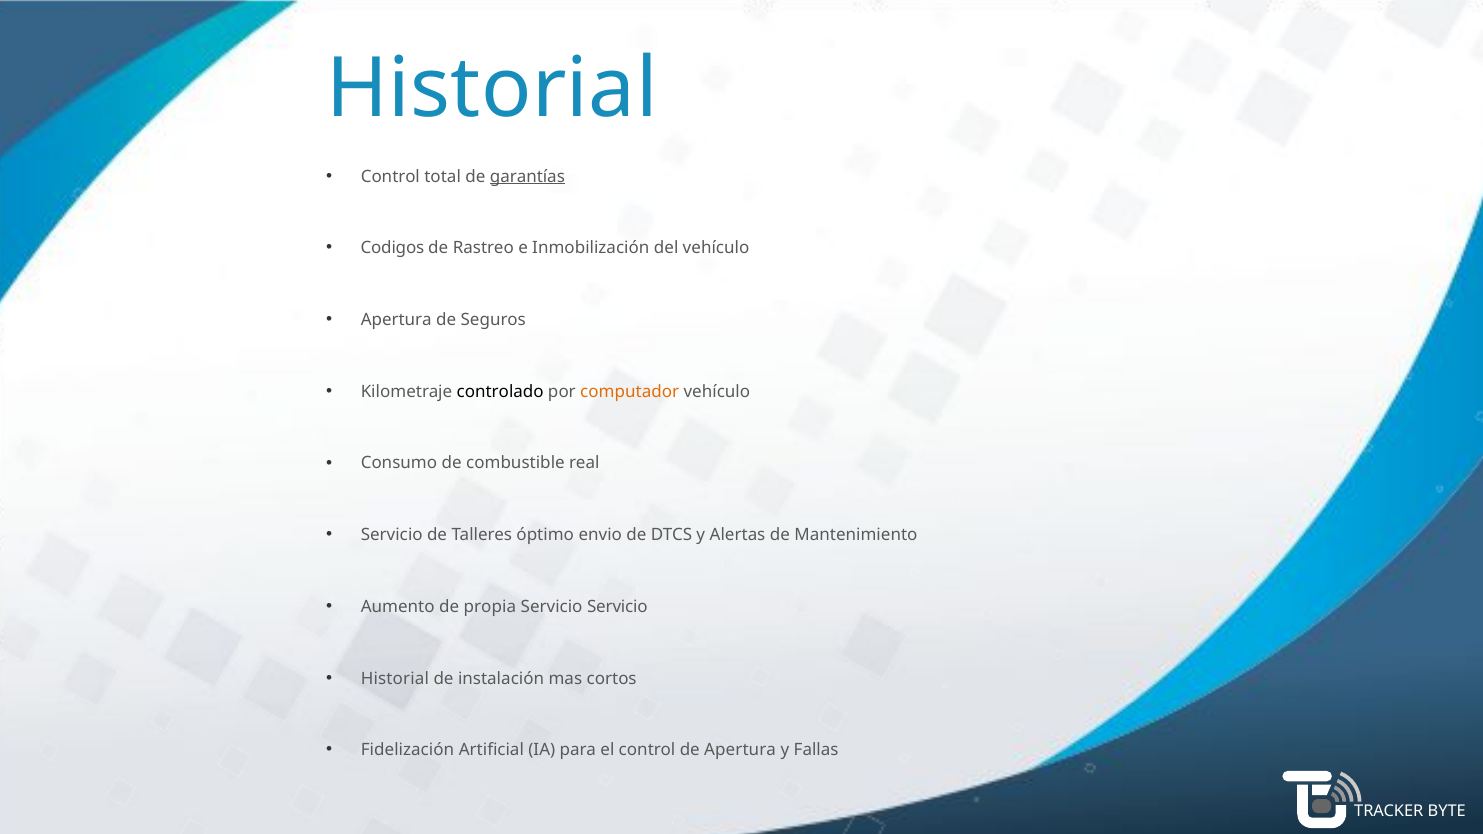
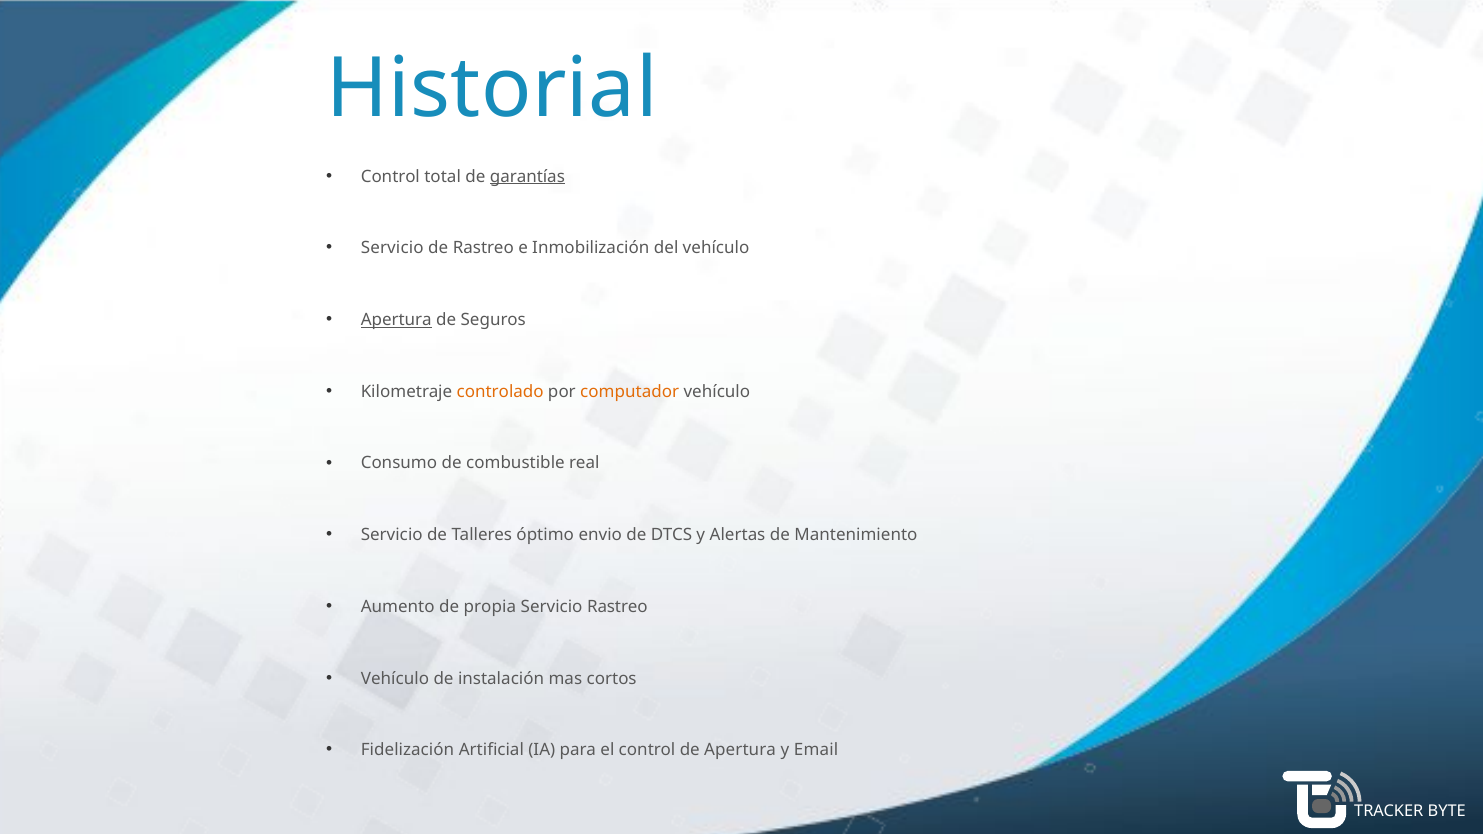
Codigos at (392, 248): Codigos -> Servicio
Apertura at (396, 320) underline: none -> present
controlado colour: black -> orange
Servicio Servicio: Servicio -> Rastreo
Historial at (395, 679): Historial -> Vehículo
Fallas: Fallas -> Email
